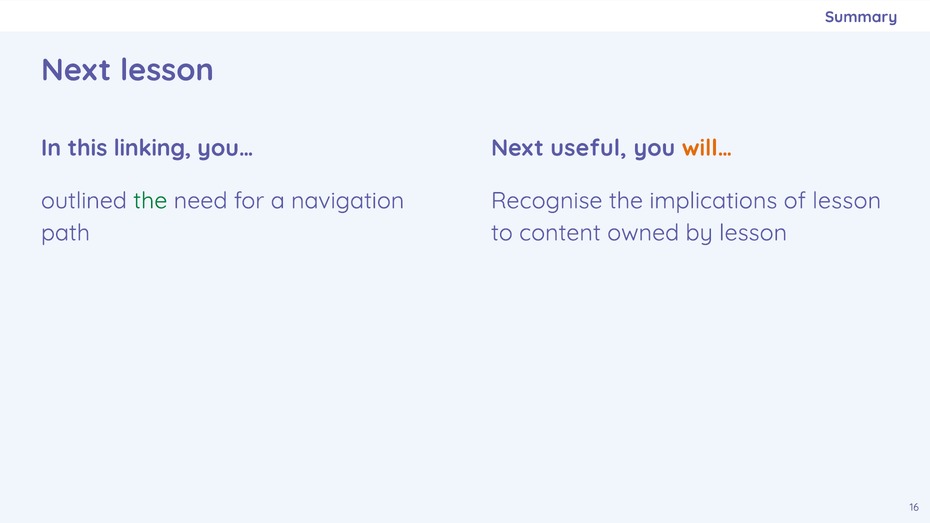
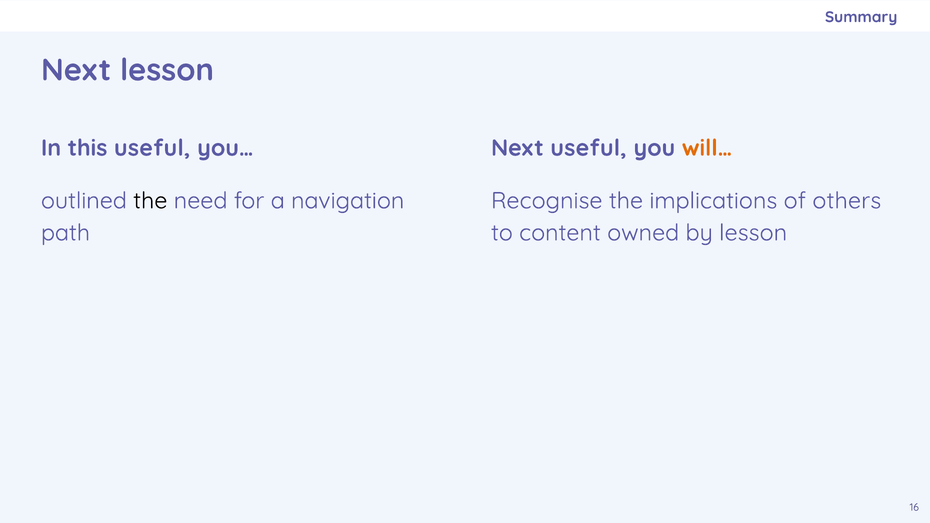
this linking: linking -> useful
the at (150, 201) colour: green -> black
of lesson: lesson -> others
